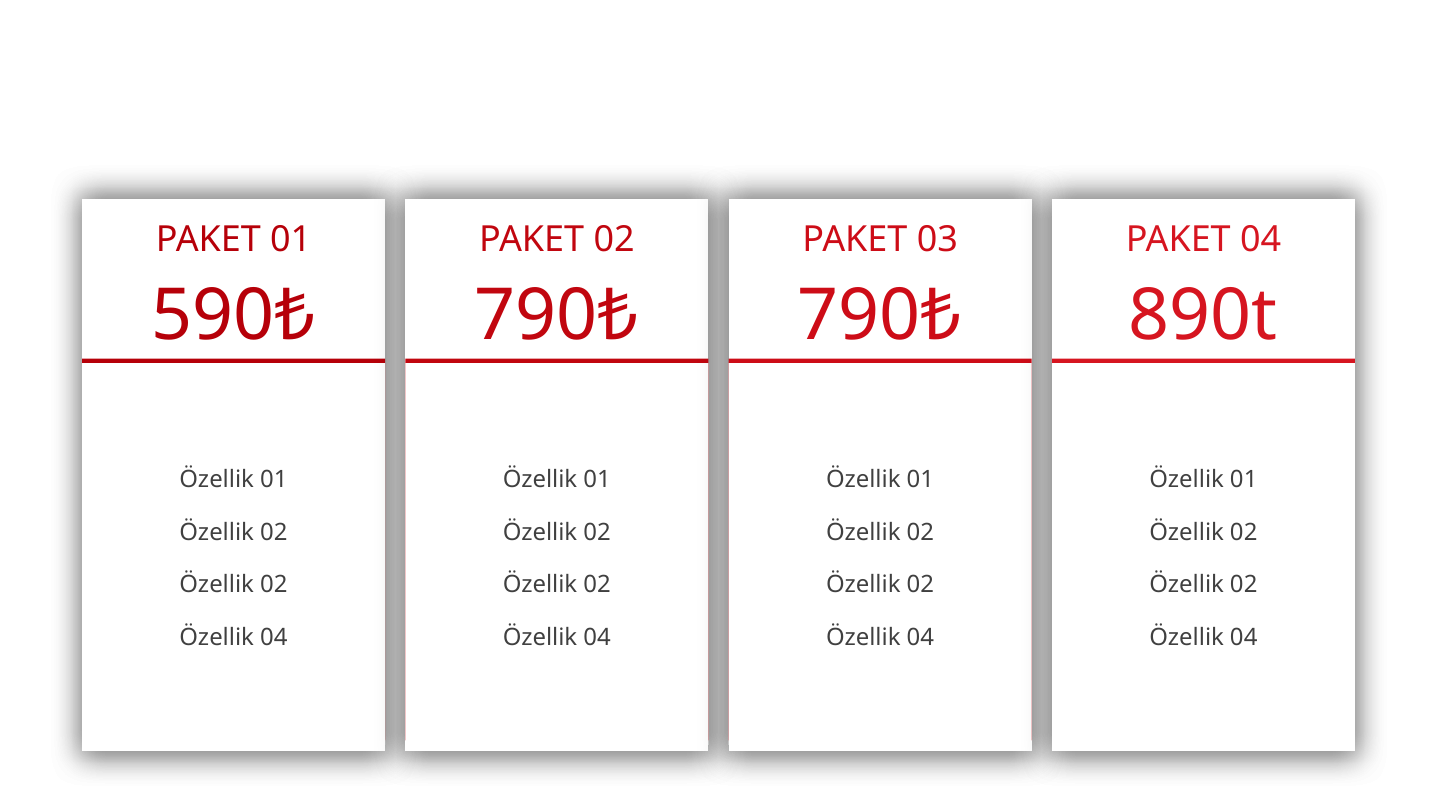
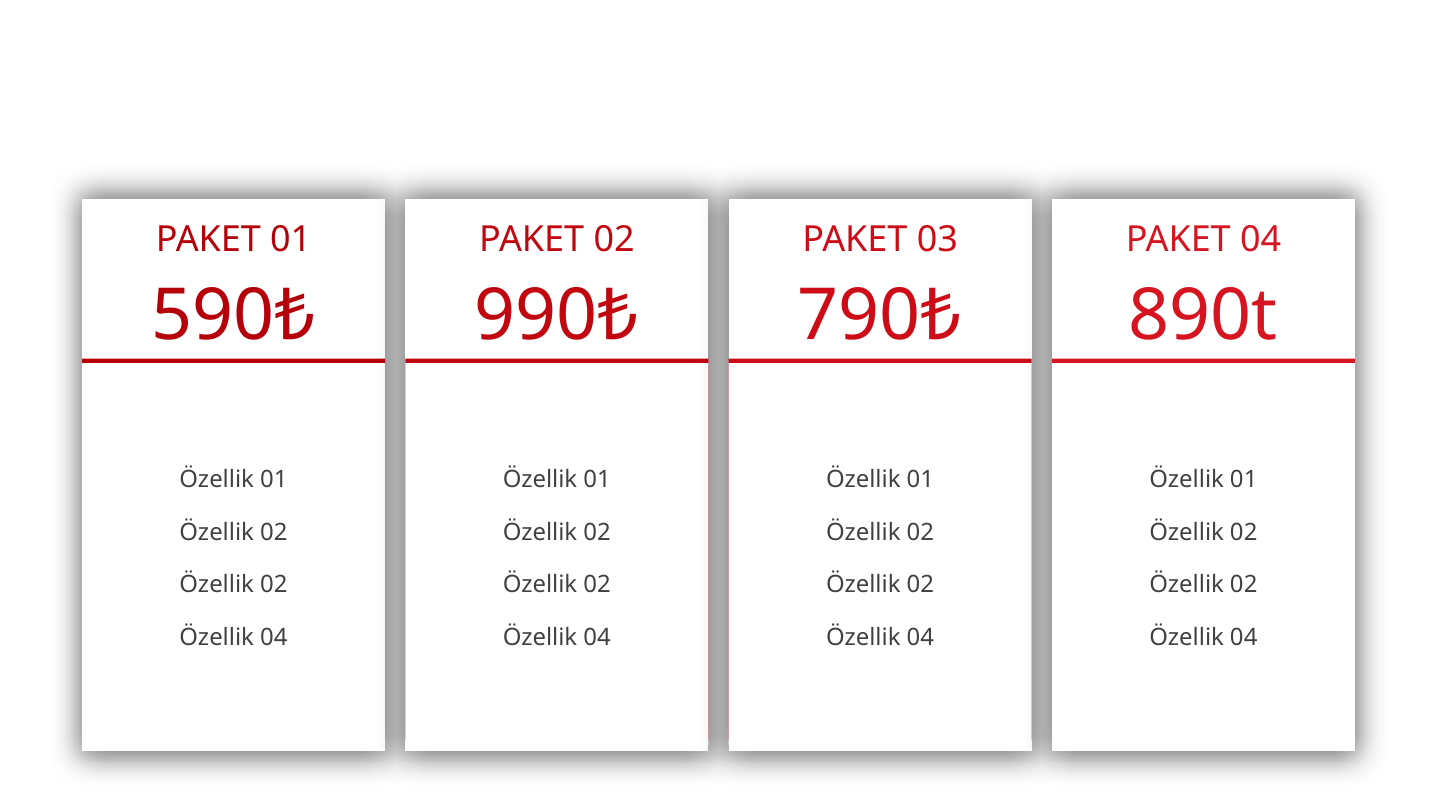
790₺ at (557, 316): 790₺ -> 990₺
